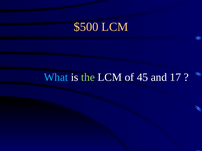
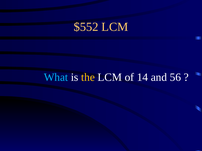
$500: $500 -> $552
the colour: light green -> yellow
45: 45 -> 14
17: 17 -> 56
